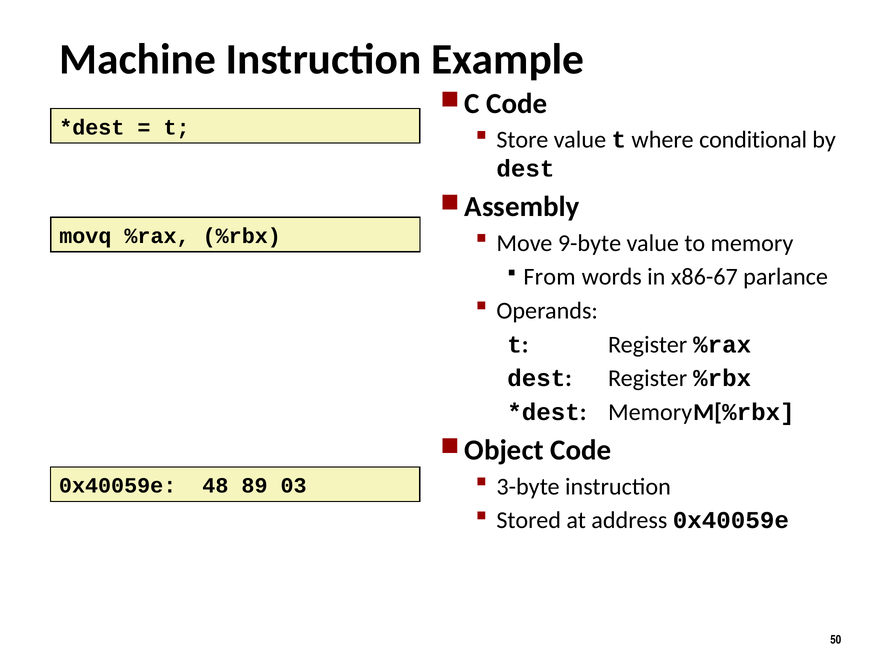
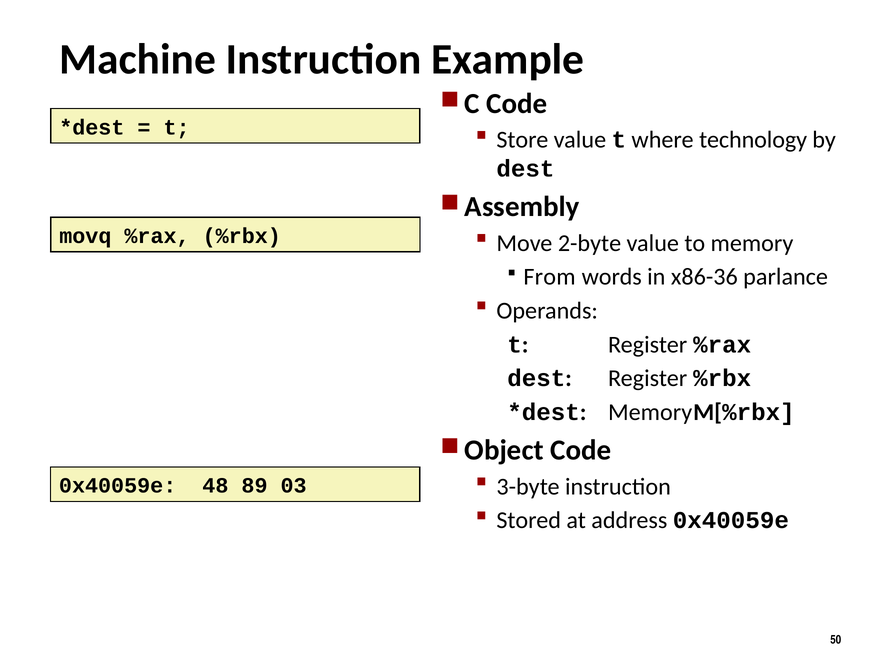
conditional: conditional -> technology
9-byte: 9-byte -> 2-byte
x86-67: x86-67 -> x86-36
